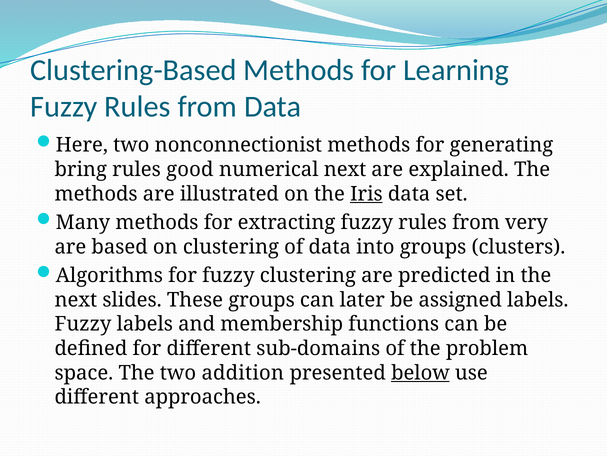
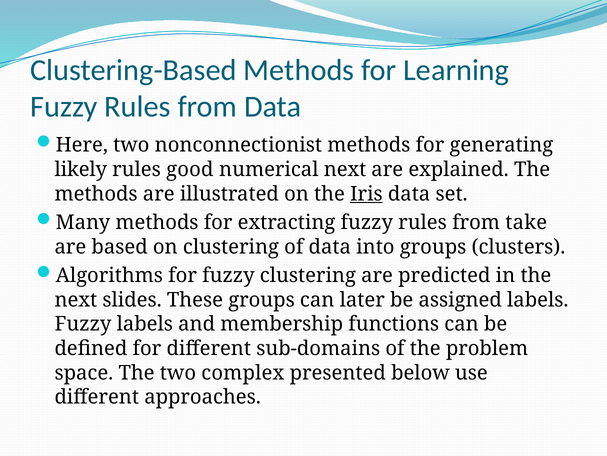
bring: bring -> likely
very: very -> take
addition: addition -> complex
below underline: present -> none
